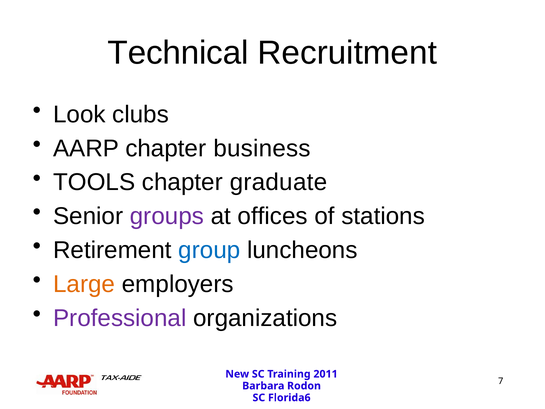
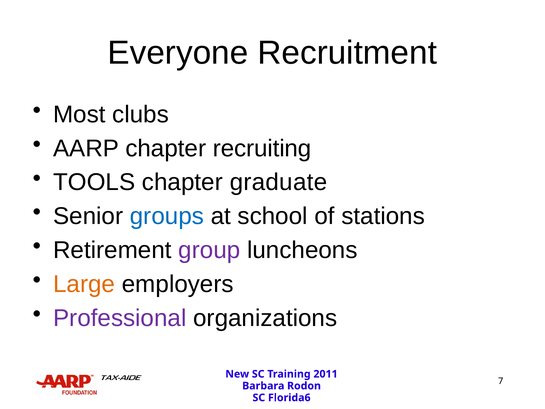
Technical: Technical -> Everyone
Look: Look -> Most
business: business -> recruiting
groups colour: purple -> blue
offices: offices -> school
group colour: blue -> purple
